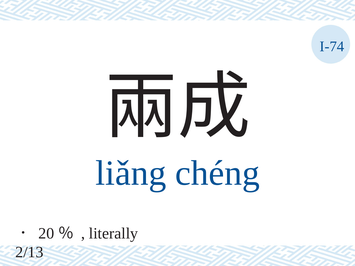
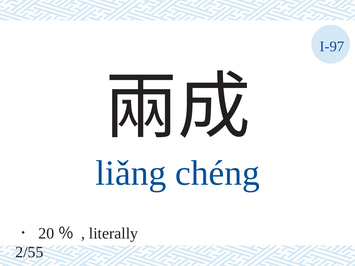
I-74: I-74 -> I-97
2/13: 2/13 -> 2/55
